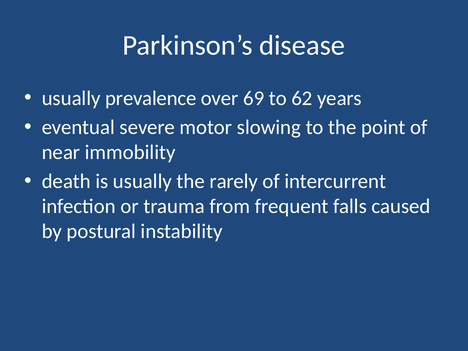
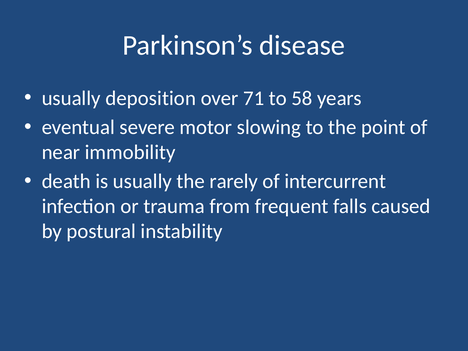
prevalence: prevalence -> deposition
69: 69 -> 71
62: 62 -> 58
